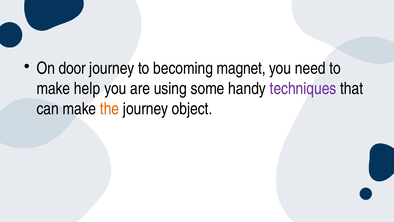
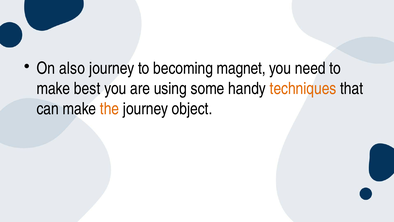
door: door -> also
help: help -> best
techniques colour: purple -> orange
